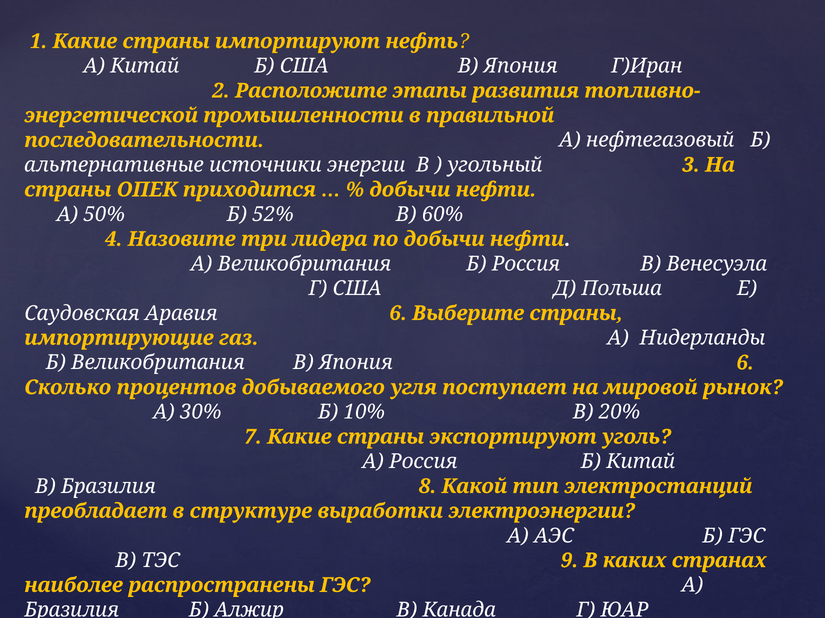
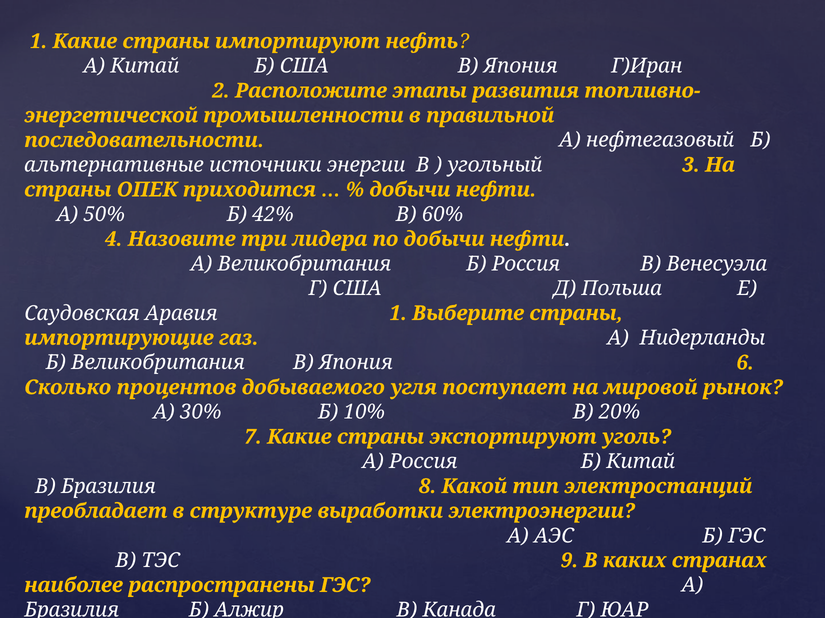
52%: 52% -> 42%
Аравия 6: 6 -> 1
